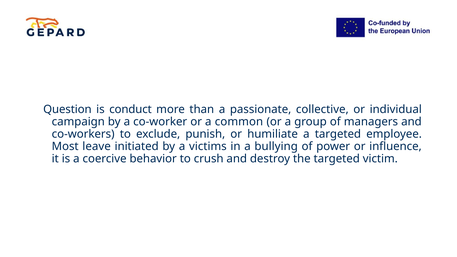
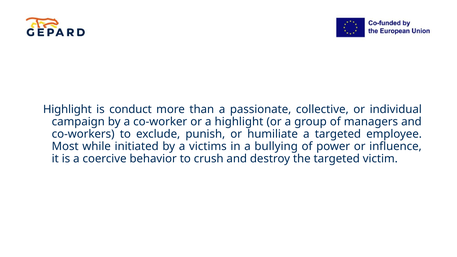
Question at (67, 109): Question -> Highlight
a common: common -> highlight
leave: leave -> while
